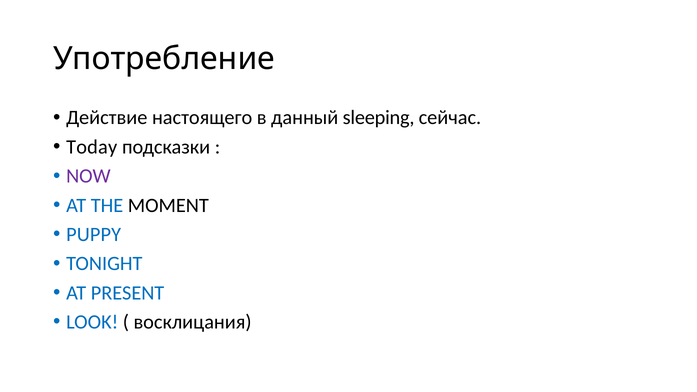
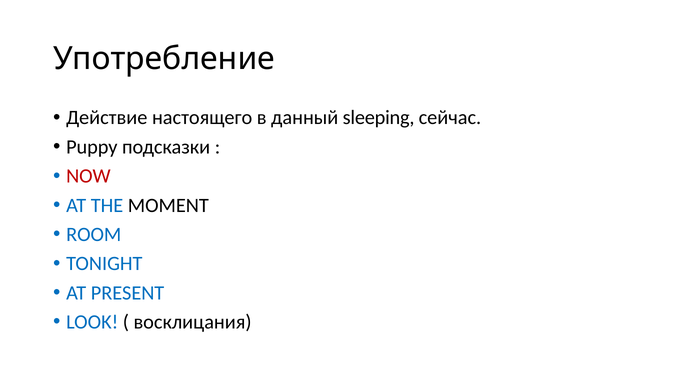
Today: Today -> Puppy
NOW colour: purple -> red
PUPPY: PUPPY -> ROOM
